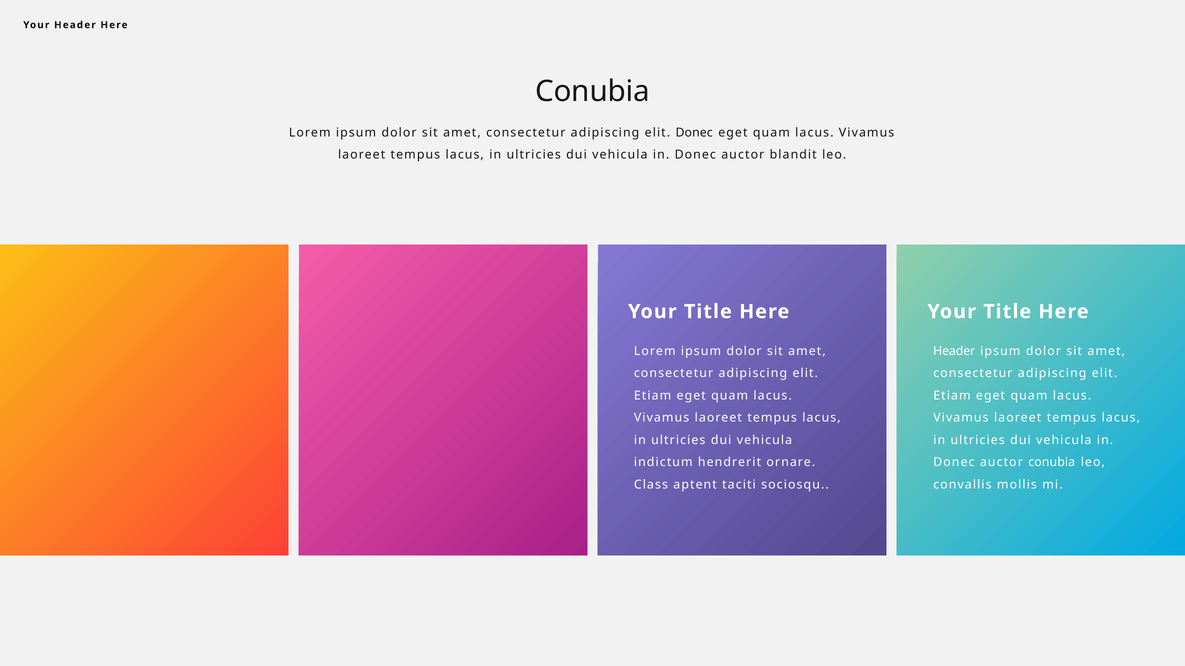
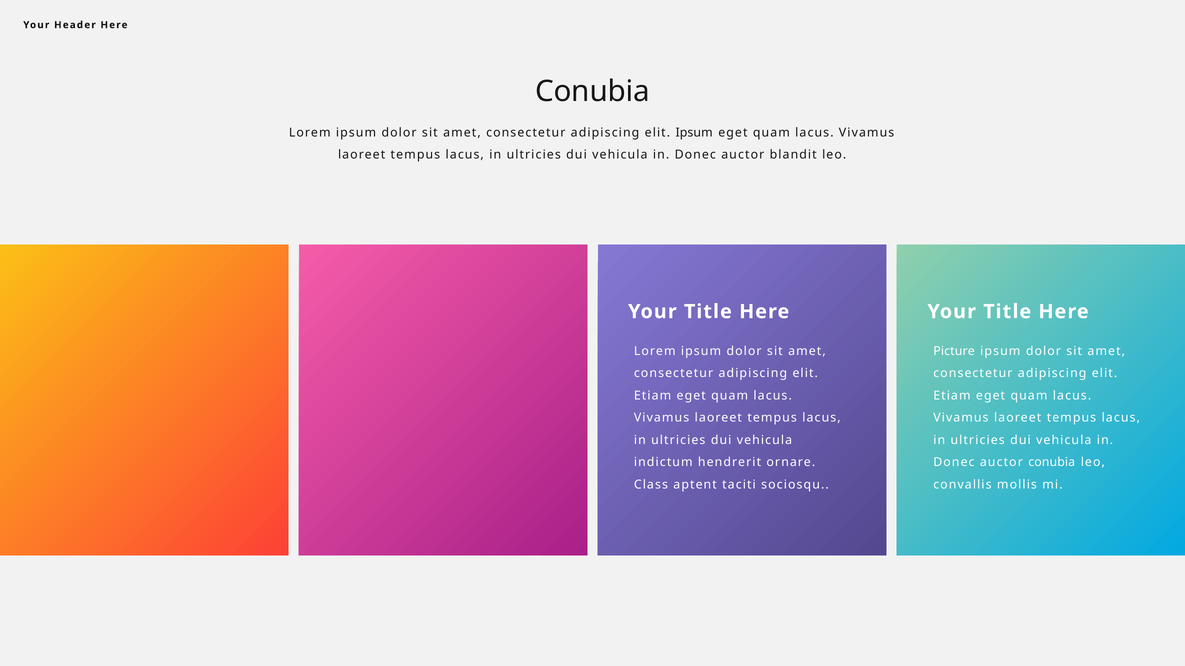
elit Donec: Donec -> Ipsum
Header at (954, 351): Header -> Picture
